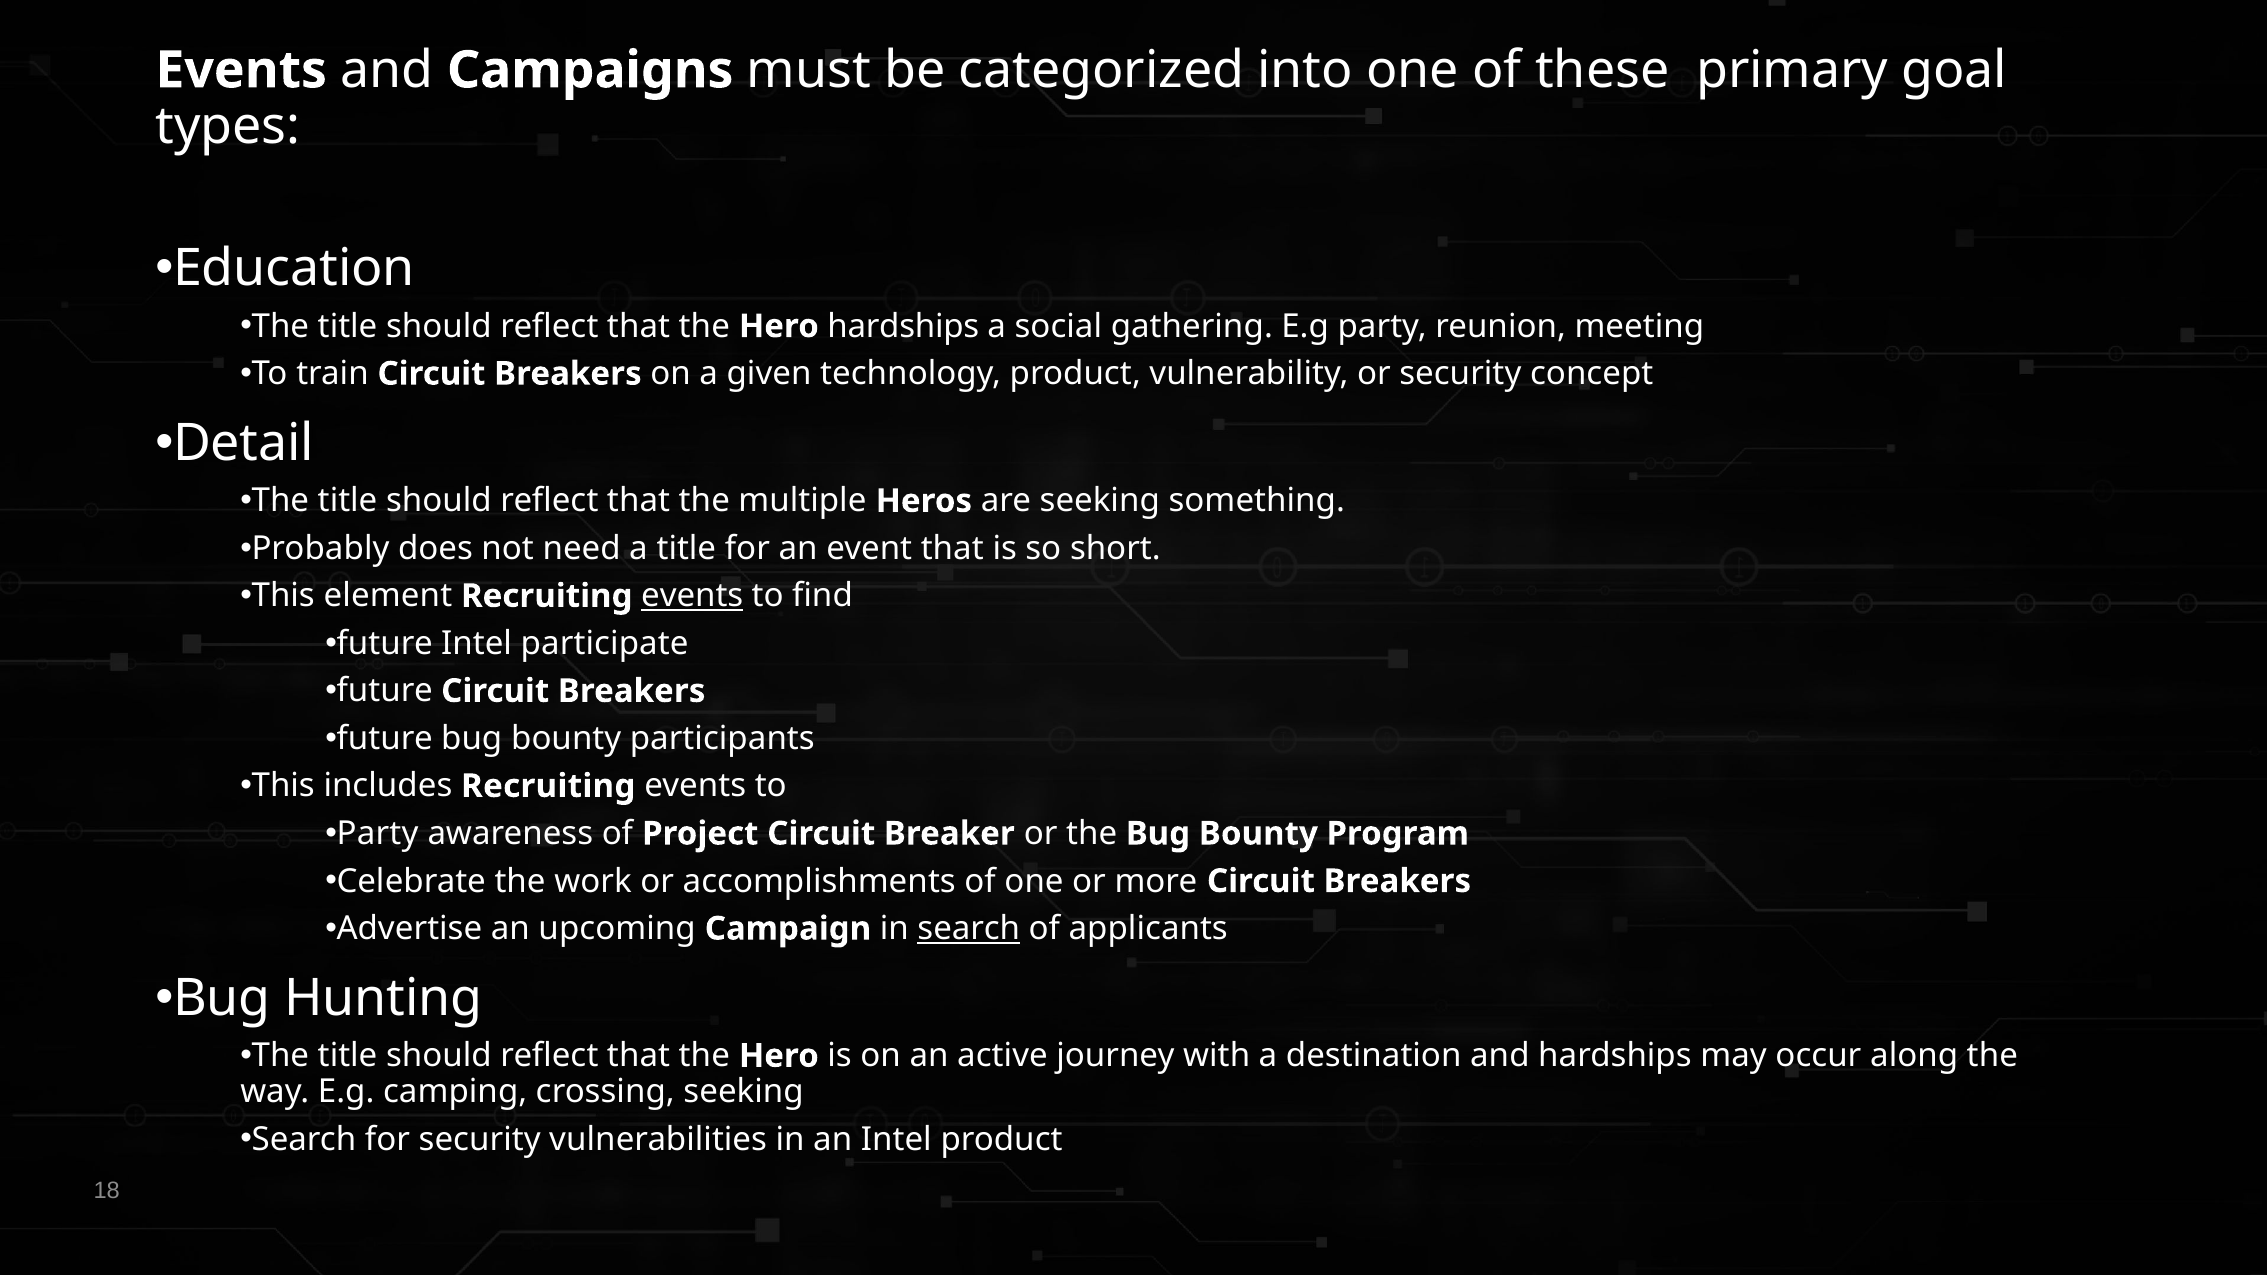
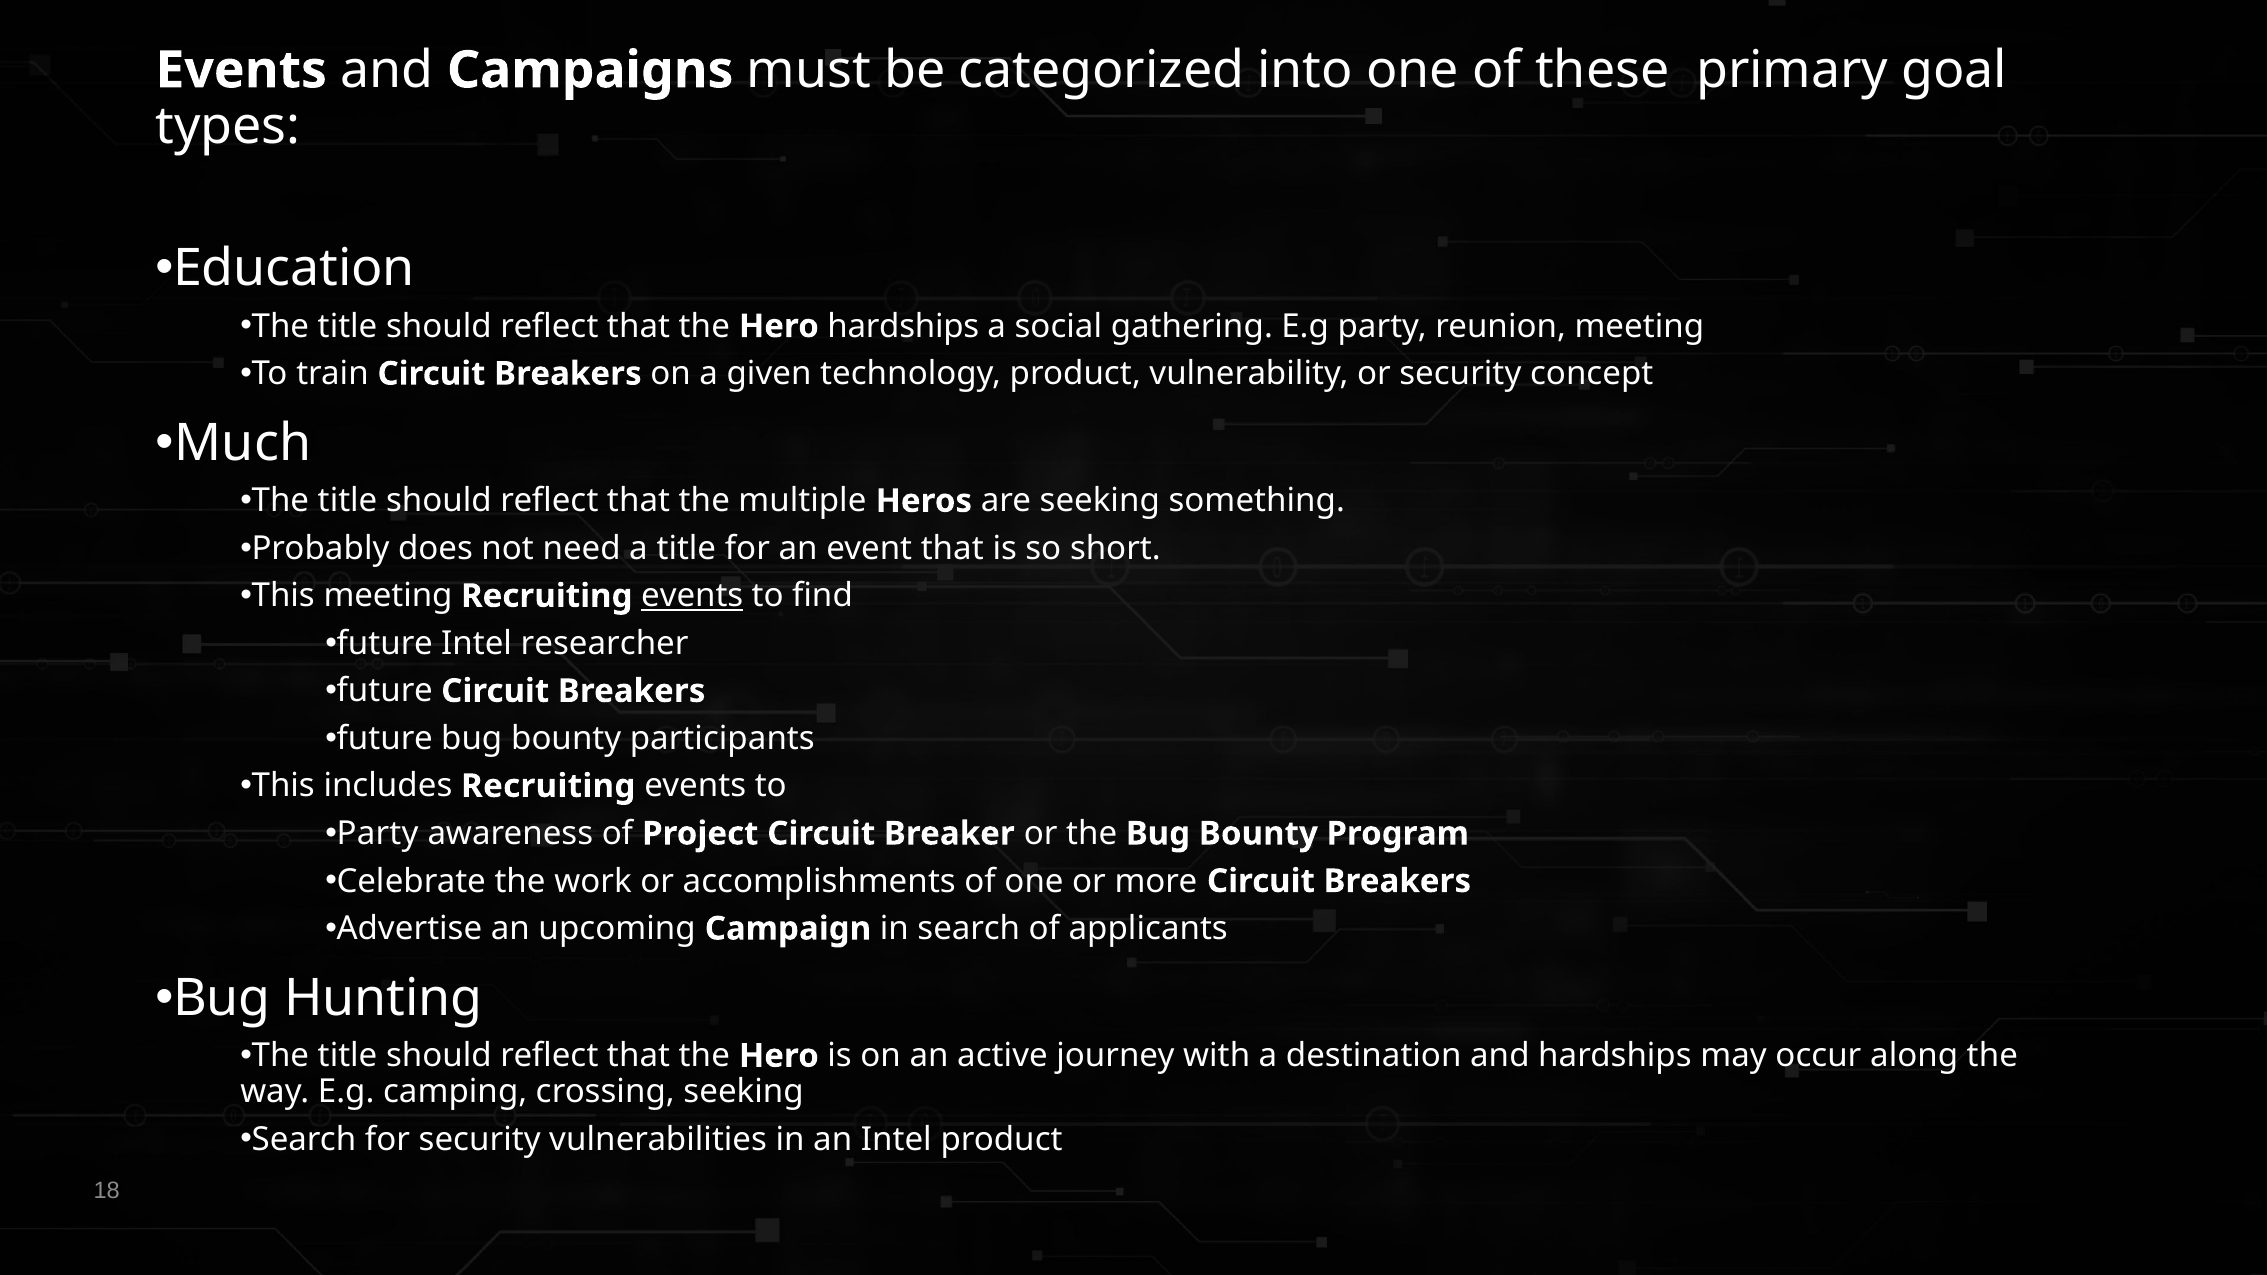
Detail: Detail -> Much
This element: element -> meeting
participate: participate -> researcher
search at (969, 929) underline: present -> none
